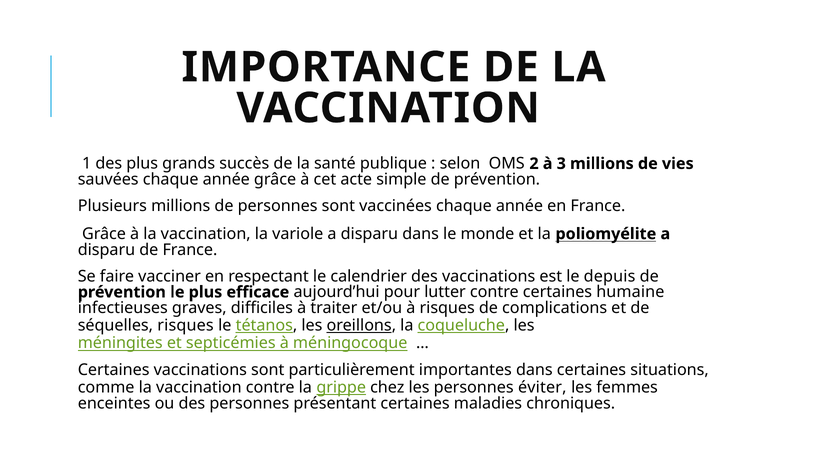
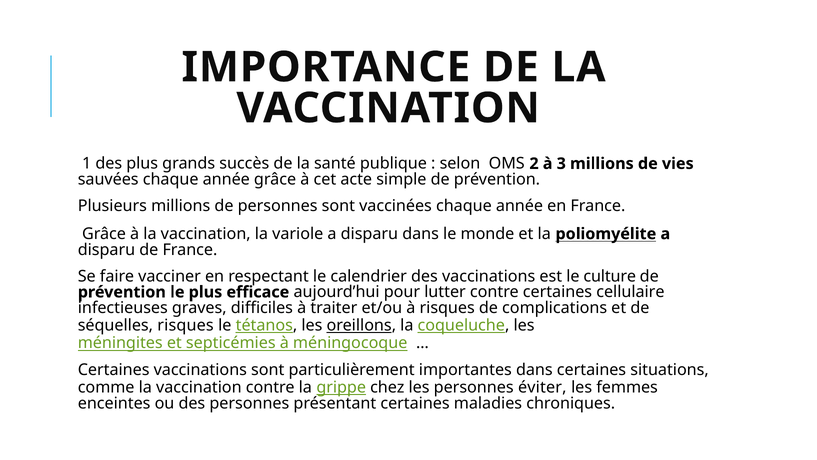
depuis: depuis -> culture
humaine: humaine -> cellulaire
